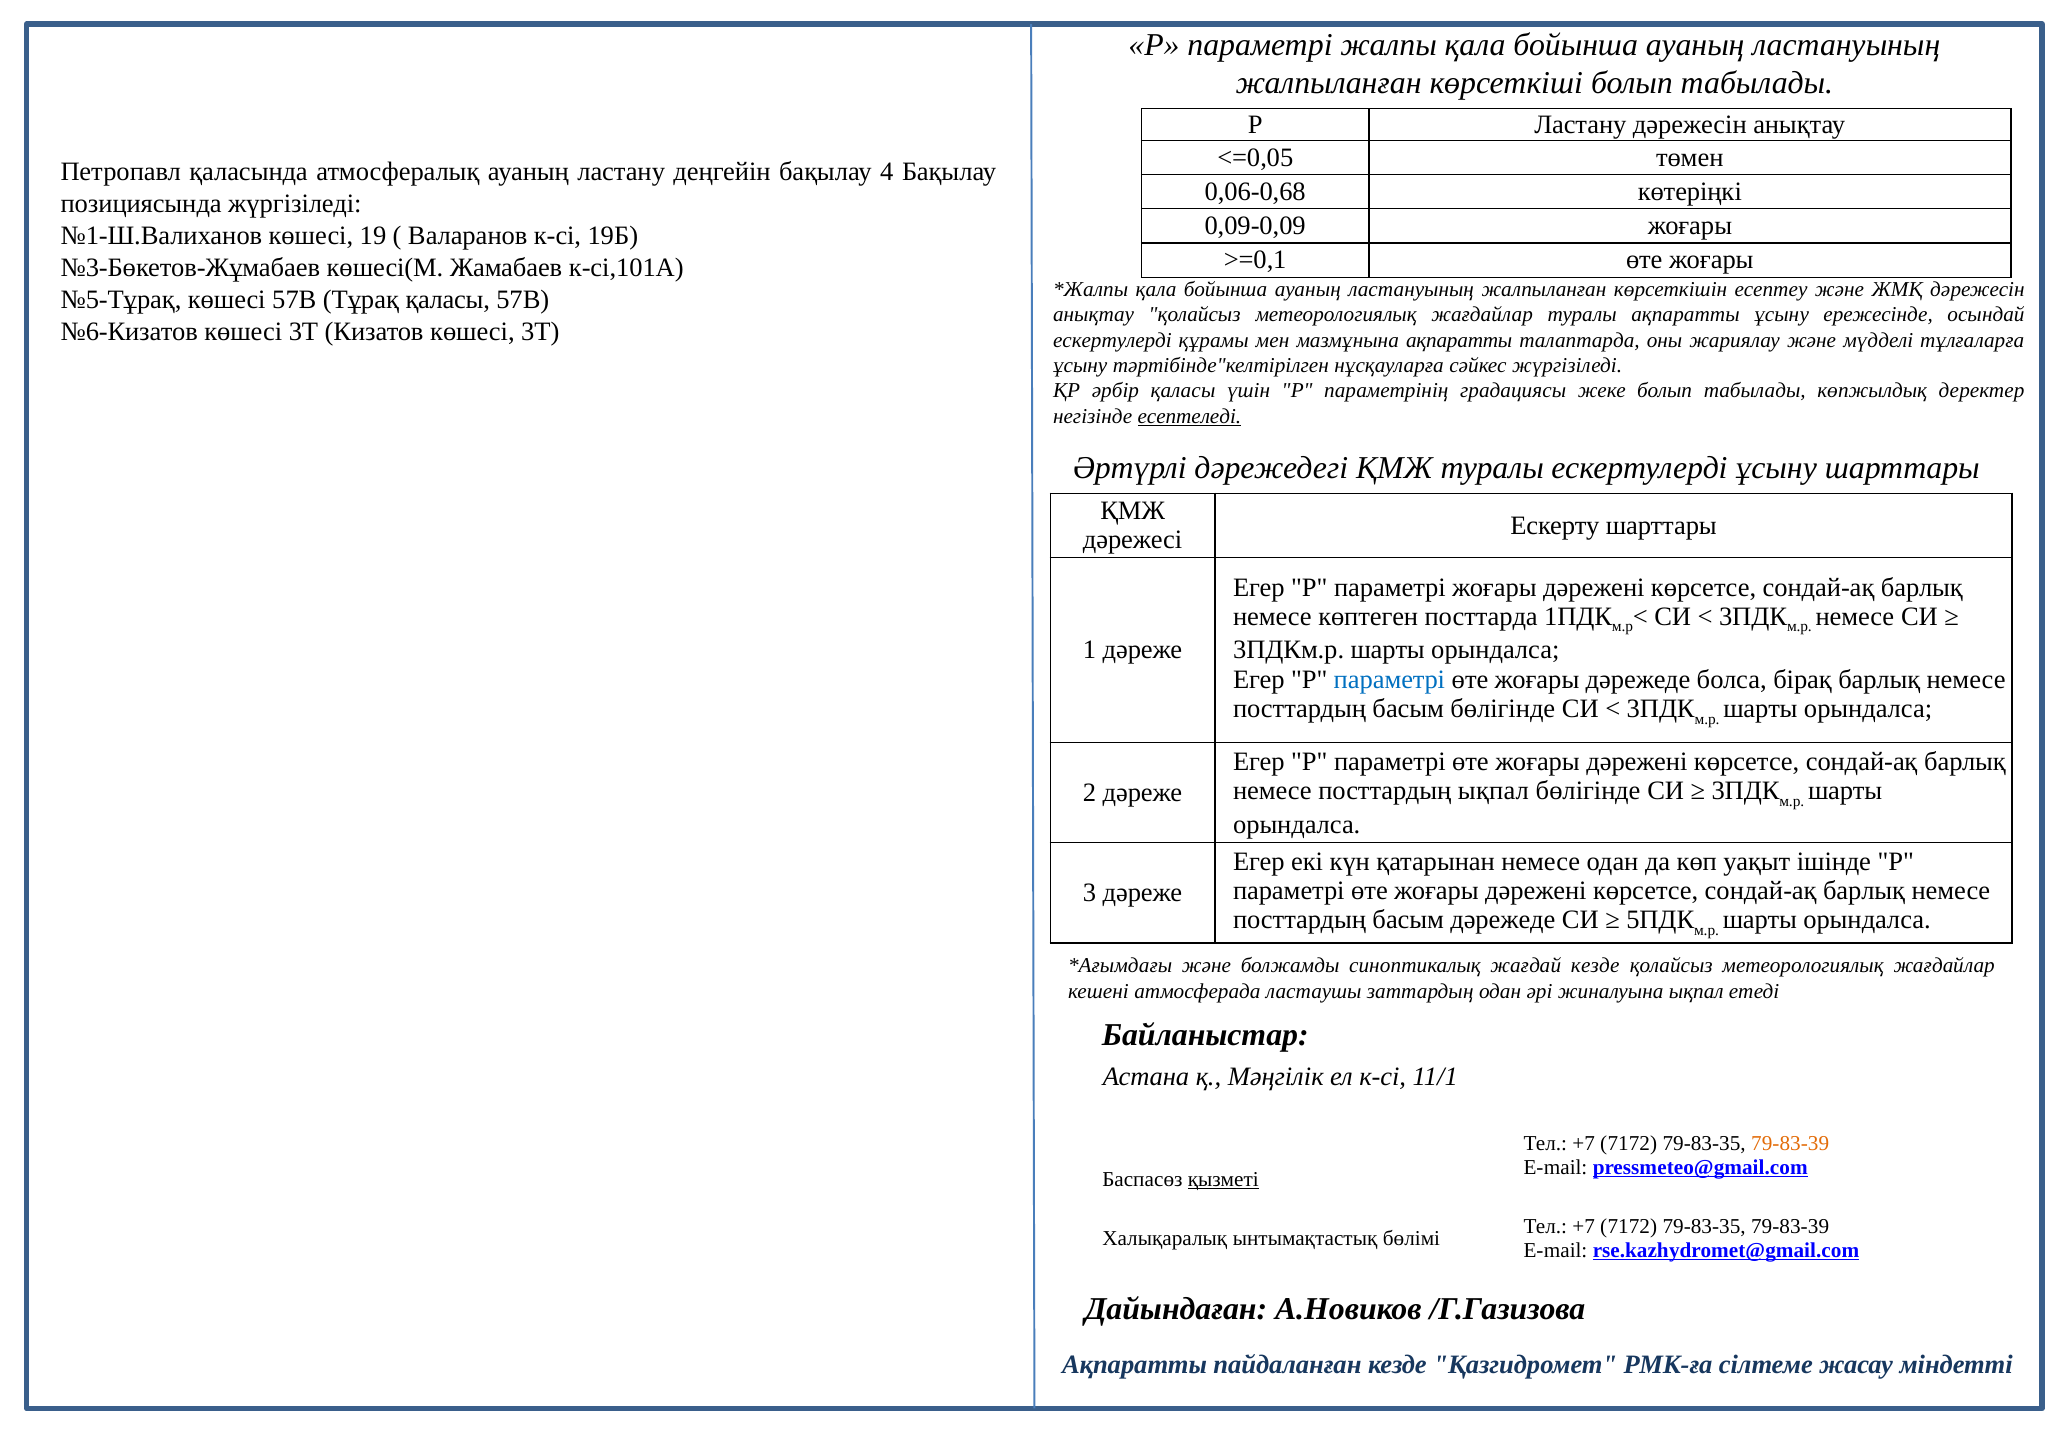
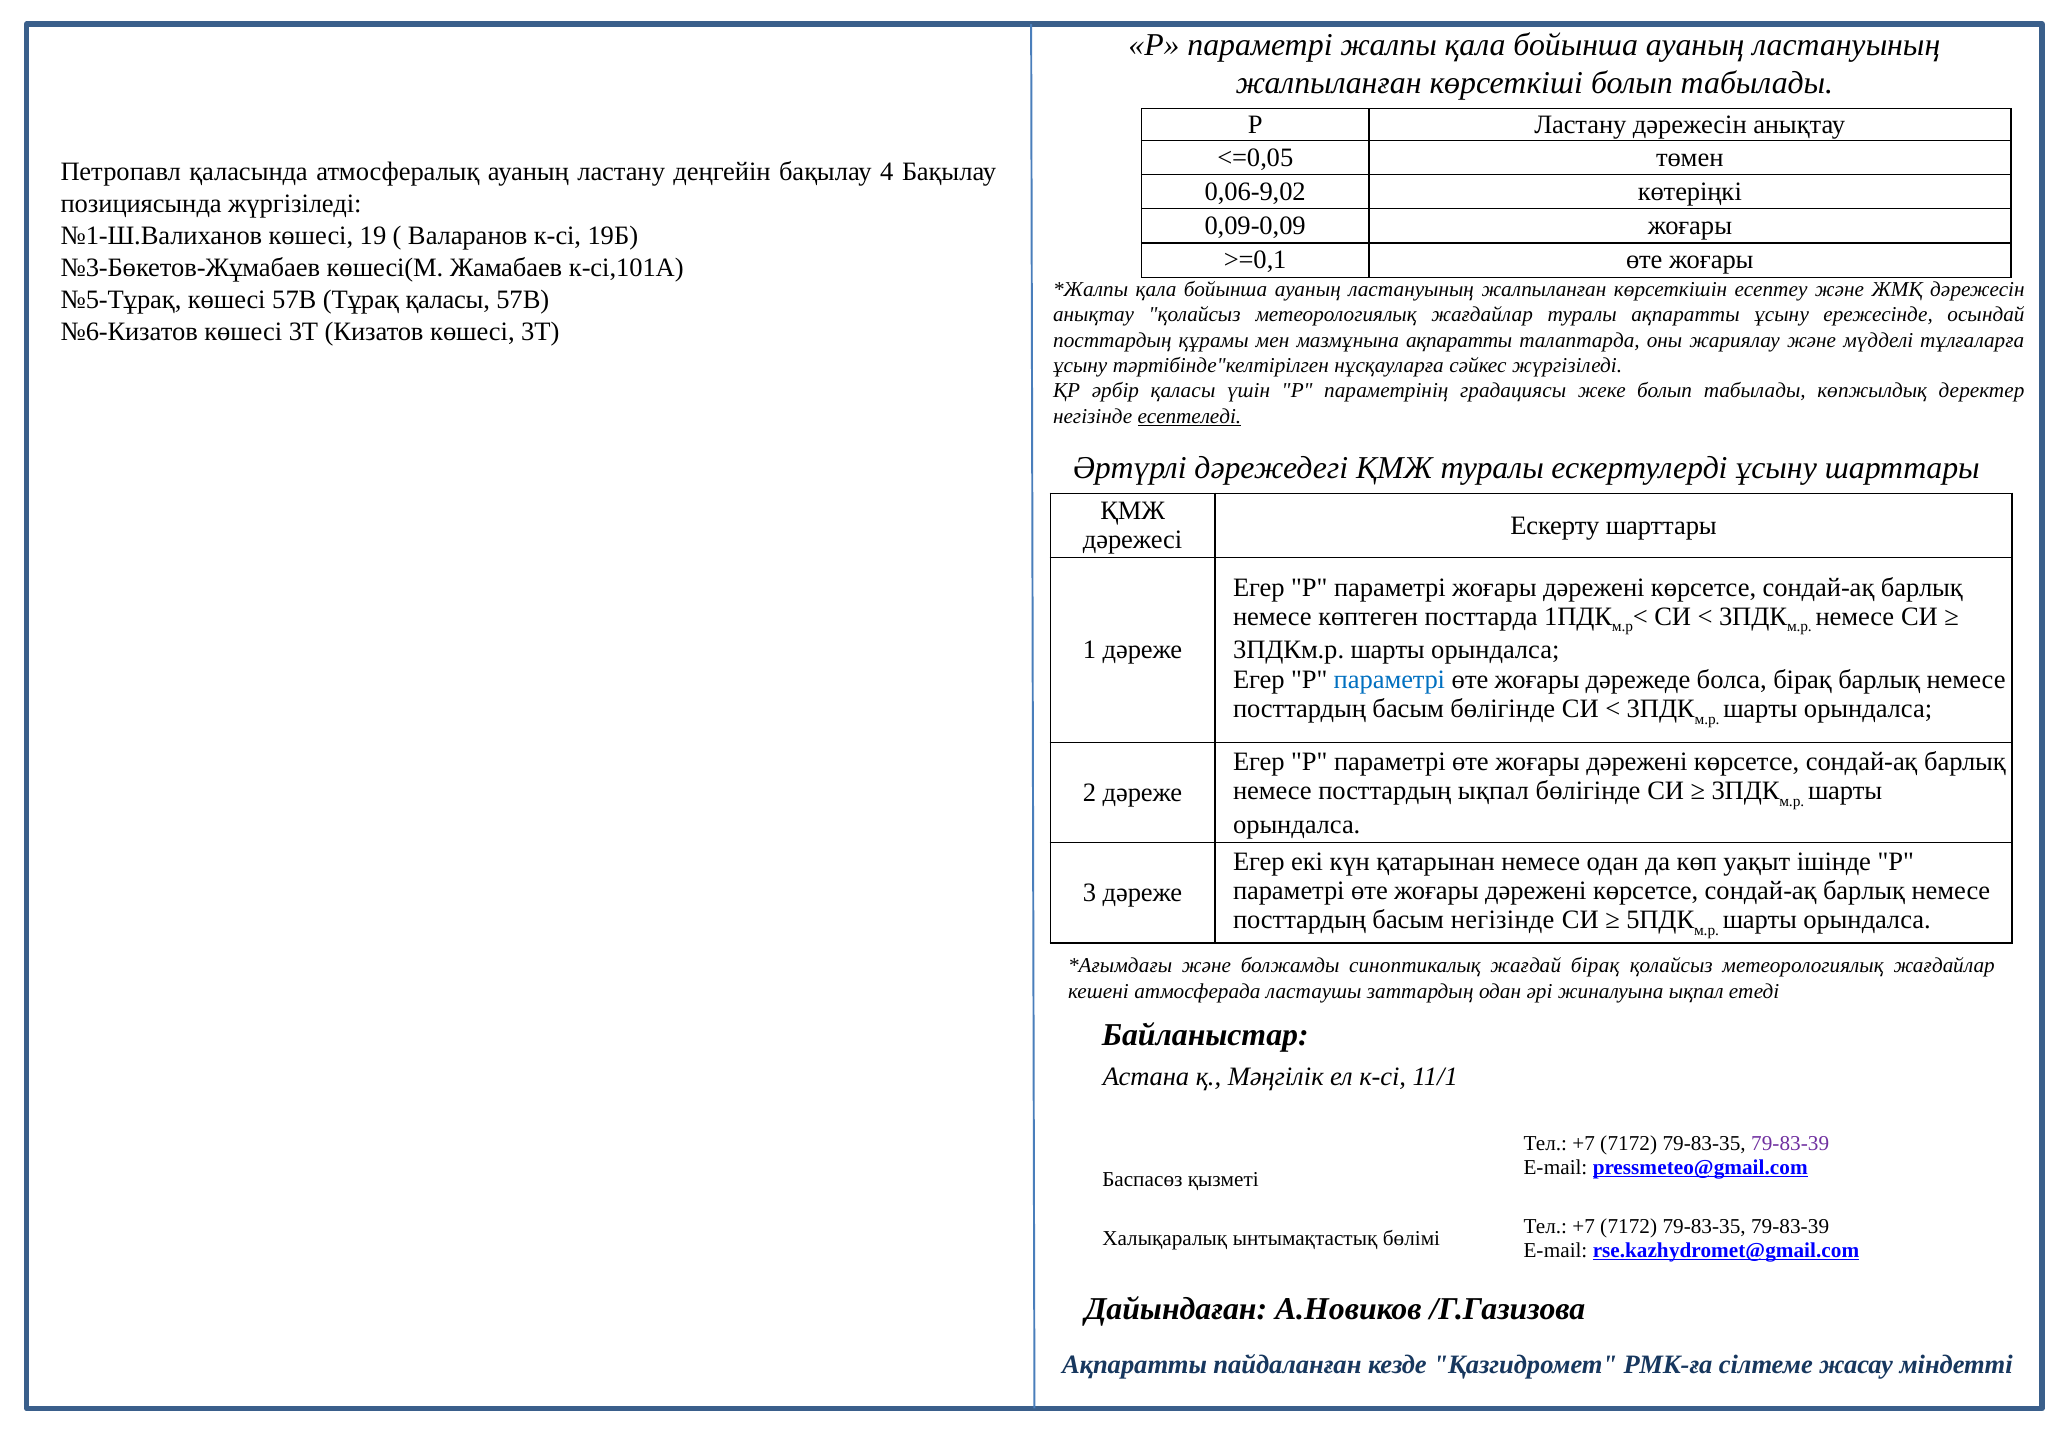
0,06-0,68: 0,06-0,68 -> 0,06-9,02
ескертулерді at (1112, 340): ескертулерді -> посттардың
басым дәрежеде: дәрежеде -> негізінде
жағдай кезде: кезде -> бірақ
79-83-39 at (1790, 1143) colour: orange -> purple
қызметі underline: present -> none
